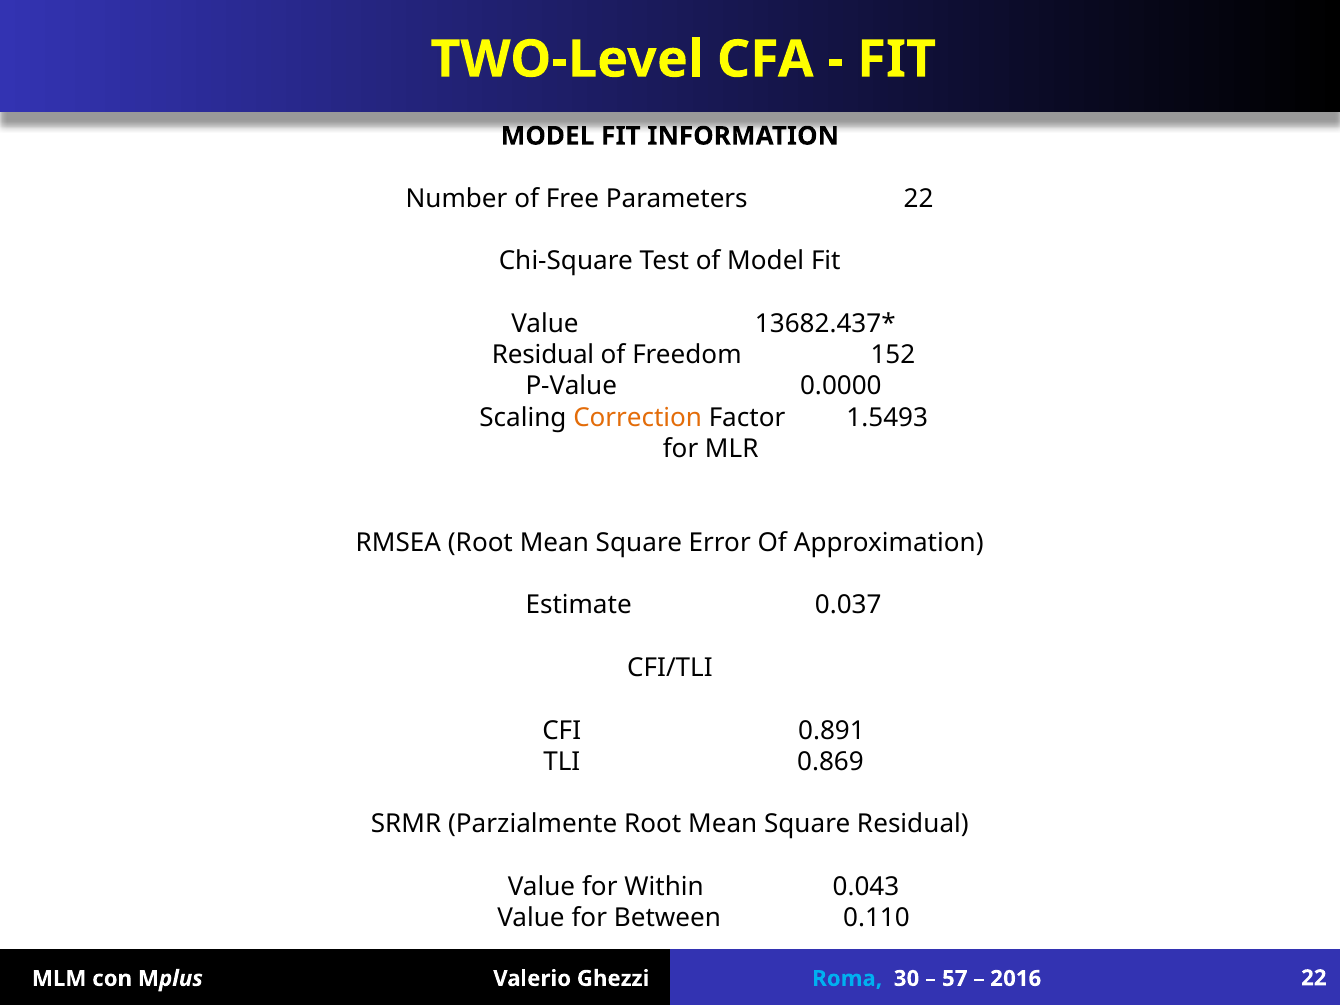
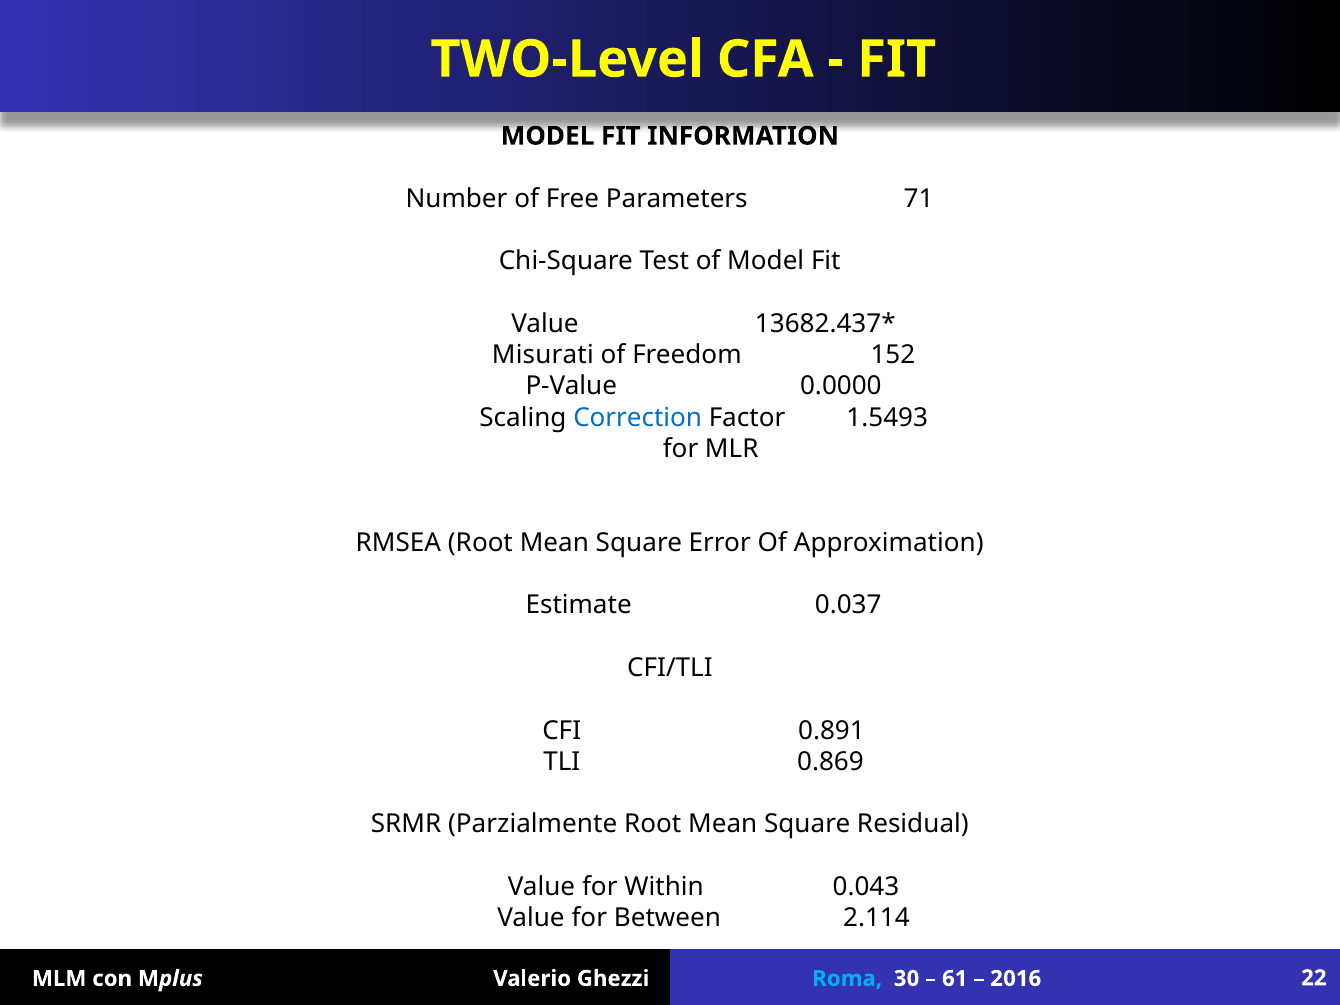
Parameters 22: 22 -> 71
Residual at (543, 355): Residual -> Misurati
Correction colour: orange -> blue
0.110: 0.110 -> 2.114
57: 57 -> 61
